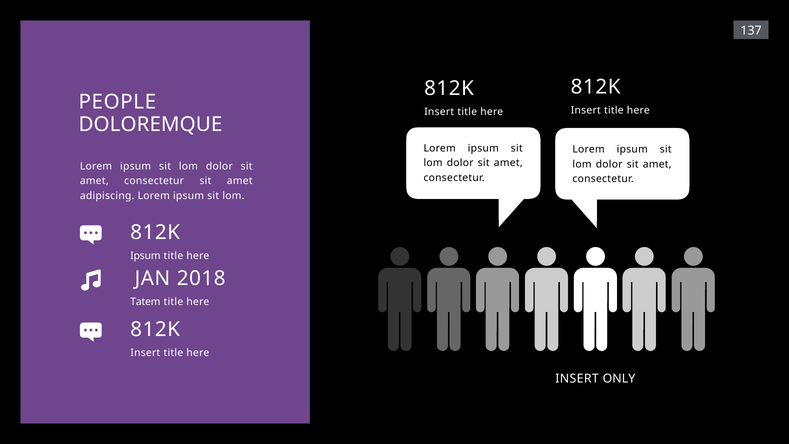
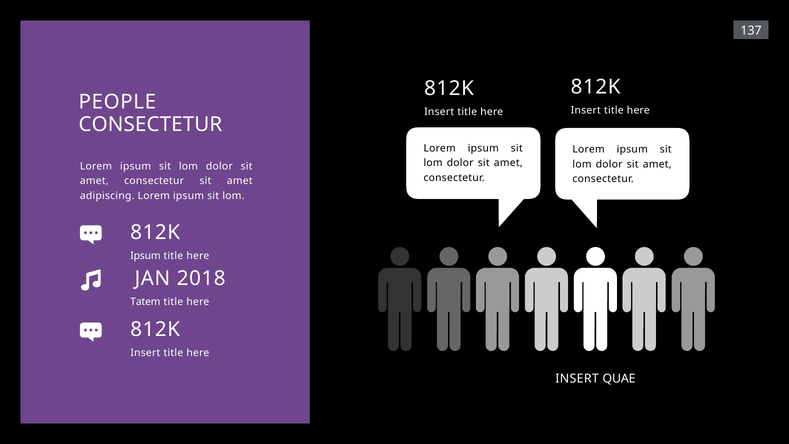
DOLOREMQUE at (150, 124): DOLOREMQUE -> CONSECTETUR
ONLY: ONLY -> QUAE
